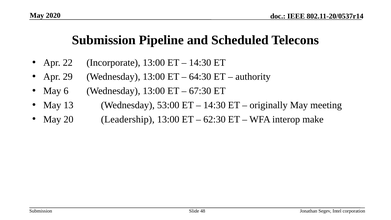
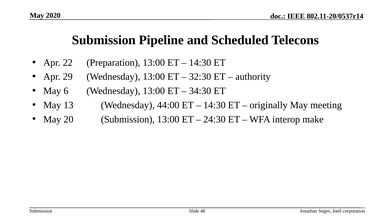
Incorporate: Incorporate -> Preparation
64:30: 64:30 -> 32:30
67:30: 67:30 -> 34:30
53:00: 53:00 -> 44:00
20 Leadership: Leadership -> Submission
62:30: 62:30 -> 24:30
